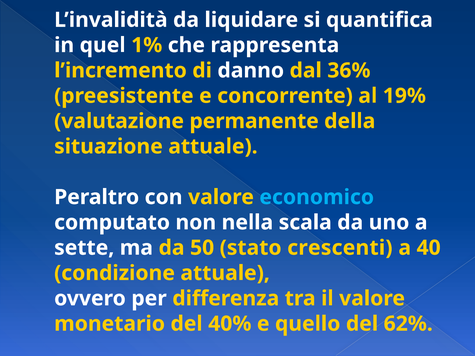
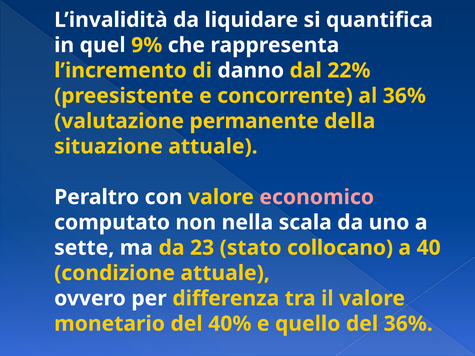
1%: 1% -> 9%
36%: 36% -> 22%
al 19%: 19% -> 36%
economico colour: light blue -> pink
50: 50 -> 23
crescenti: crescenti -> collocano
del 62%: 62% -> 36%
